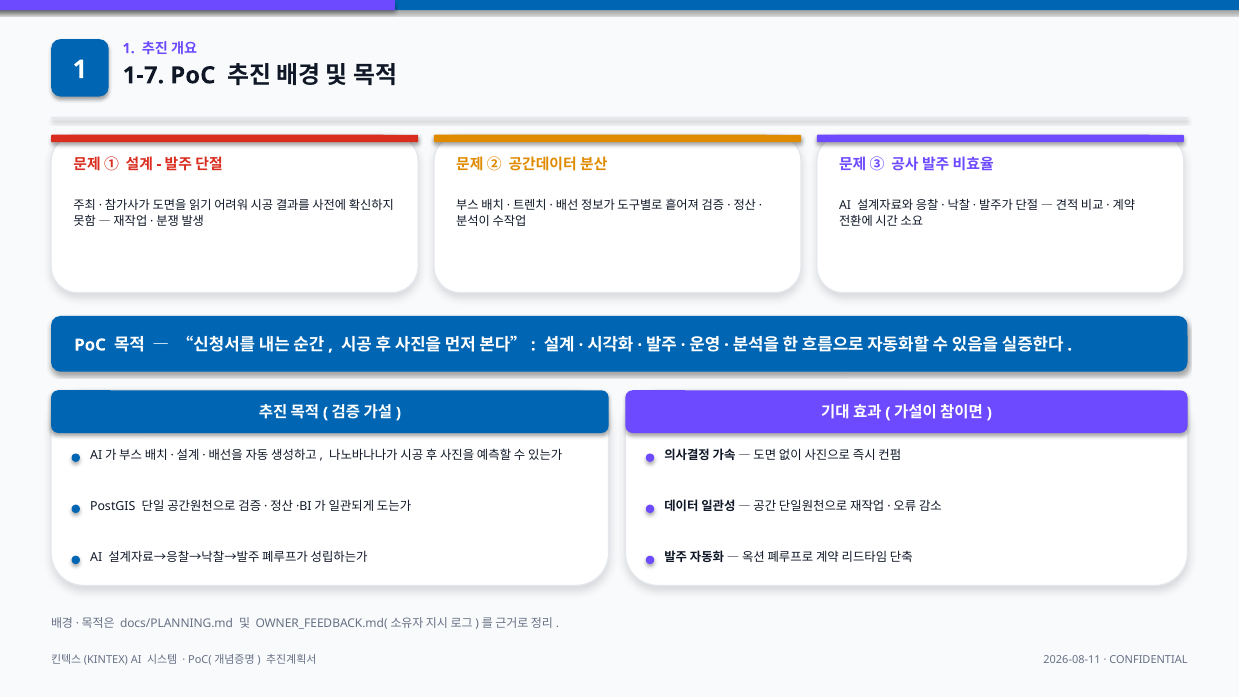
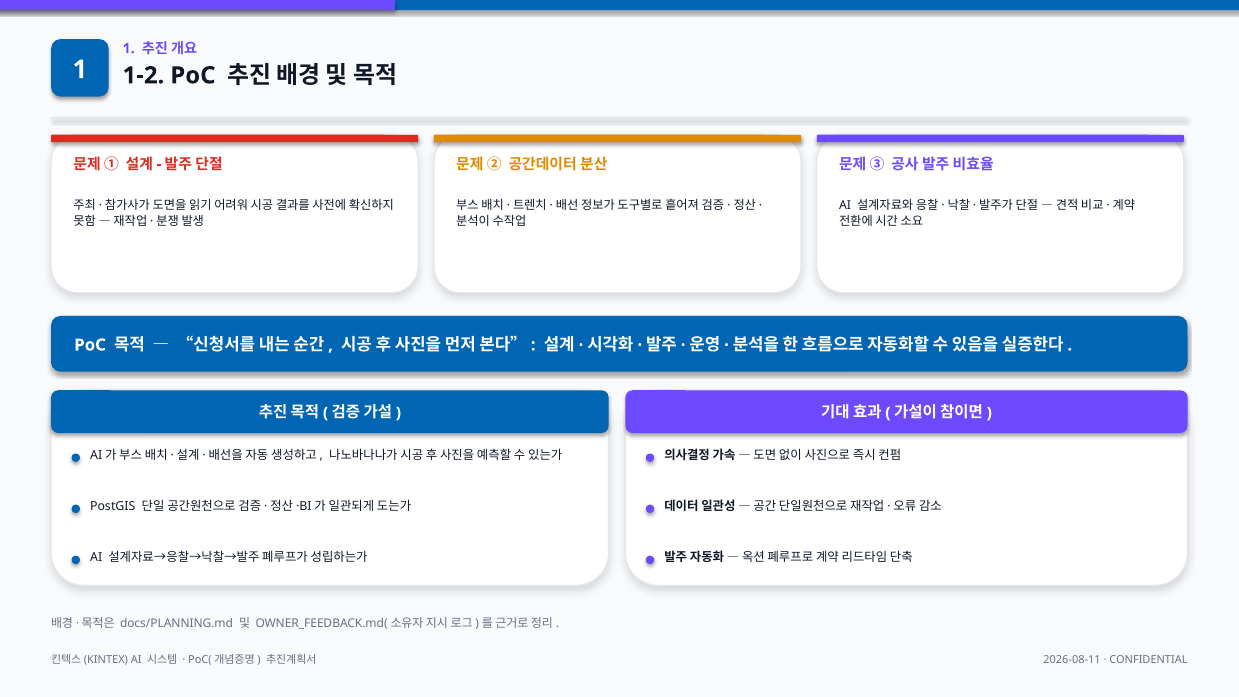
1-7: 1-7 -> 1-2
